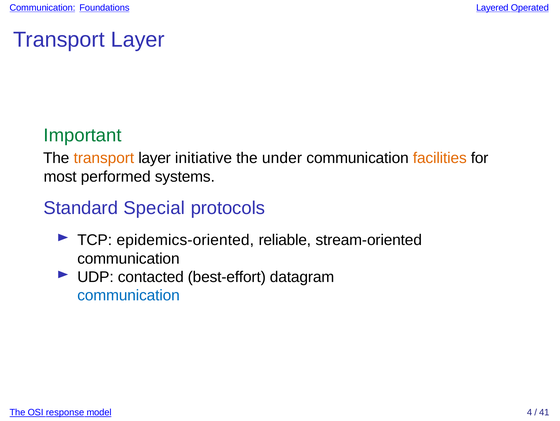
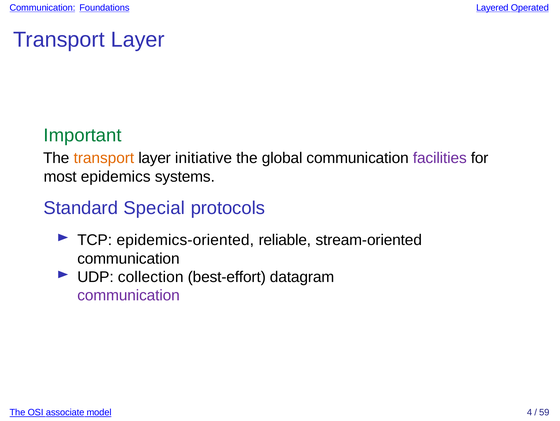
under: under -> global
facilities colour: orange -> purple
performed: performed -> epidemics
contacted: contacted -> collection
communication at (129, 295) colour: blue -> purple
response: response -> associate
41: 41 -> 59
